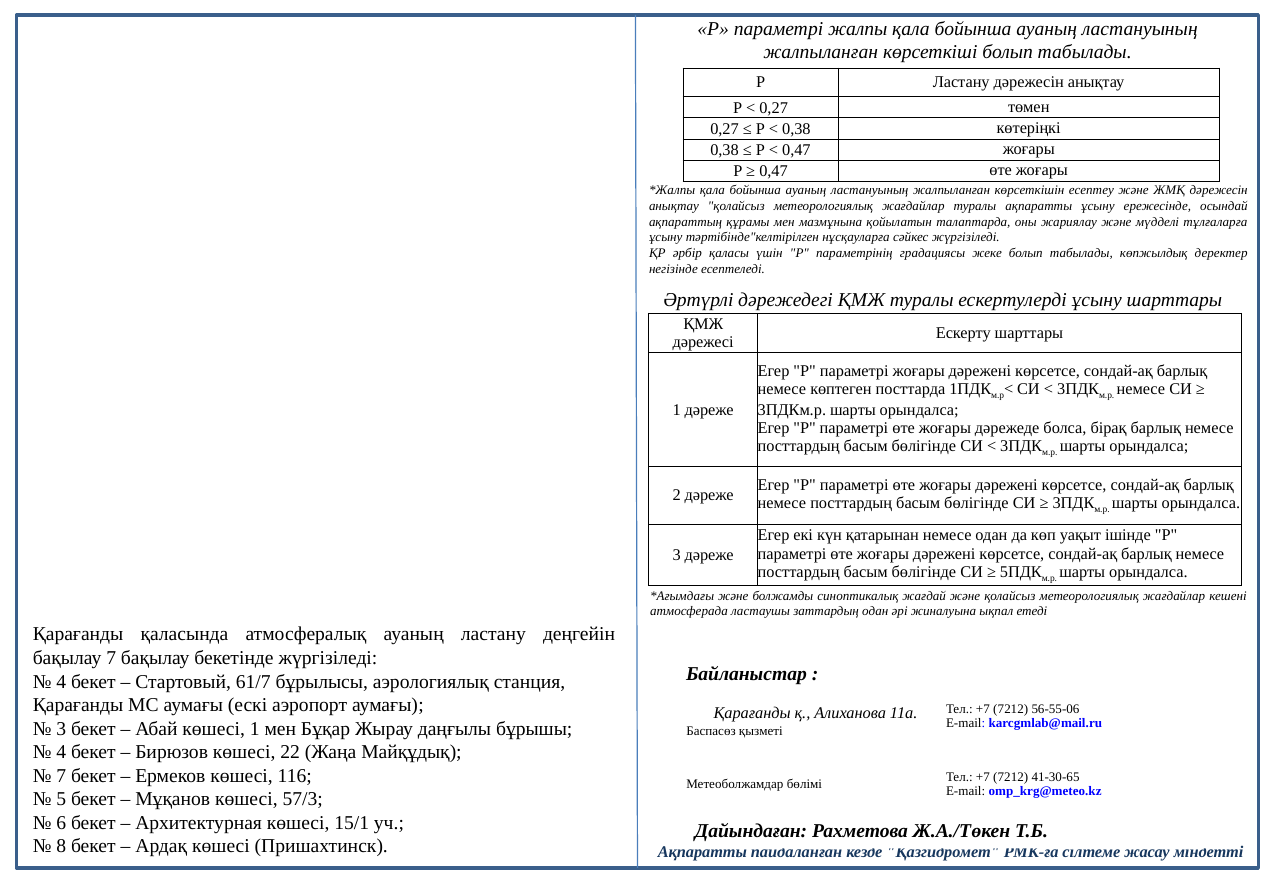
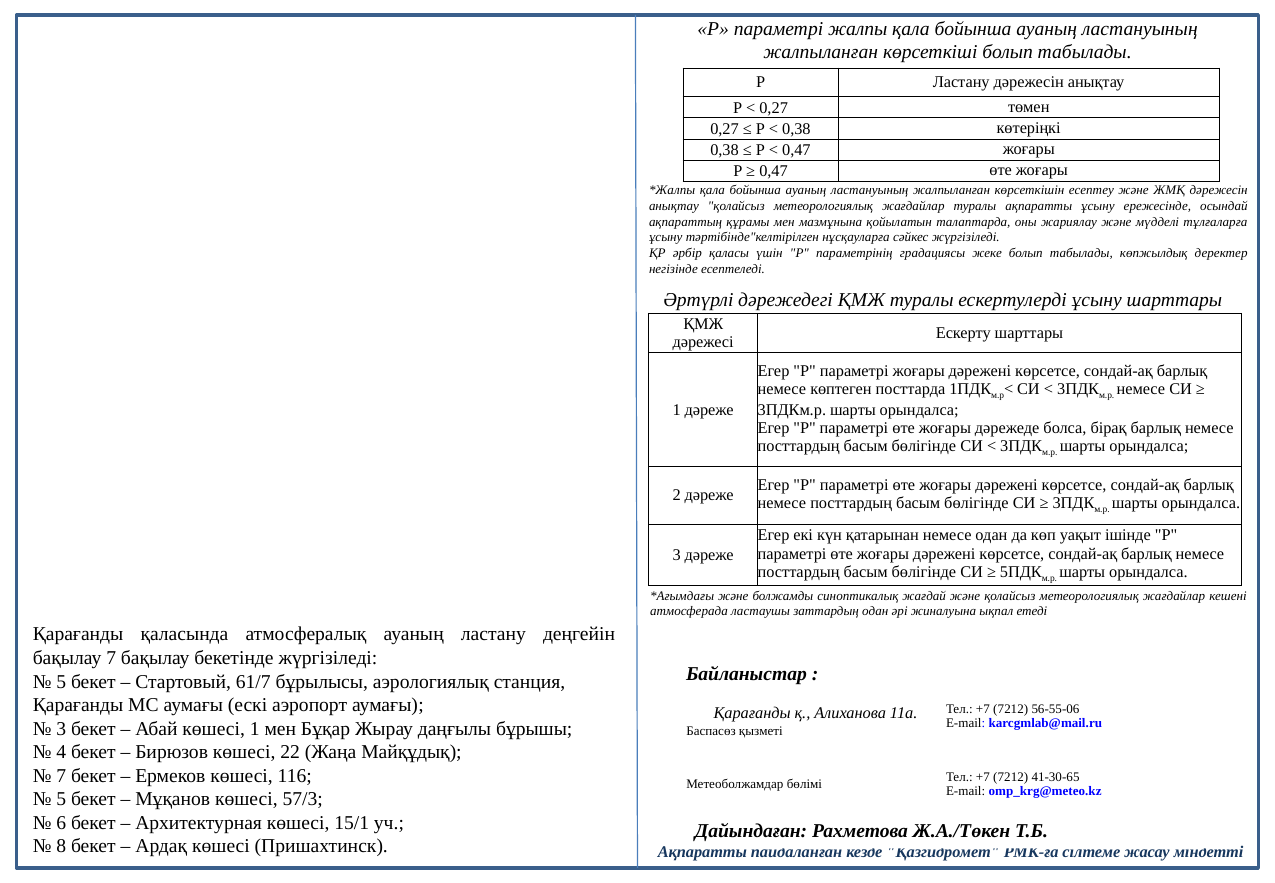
4 at (61, 681): 4 -> 5
